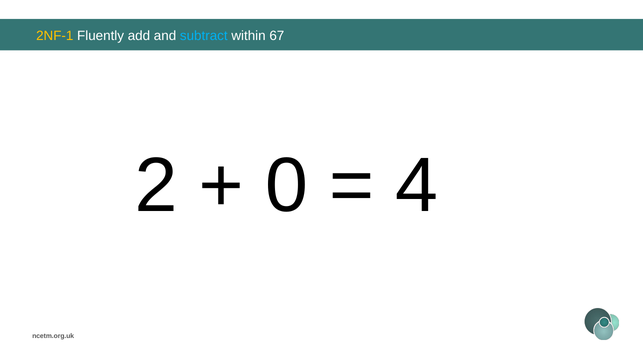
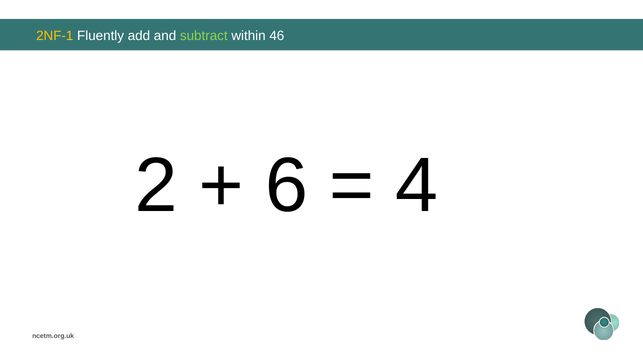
subtract colour: light blue -> light green
67: 67 -> 46
0: 0 -> 6
